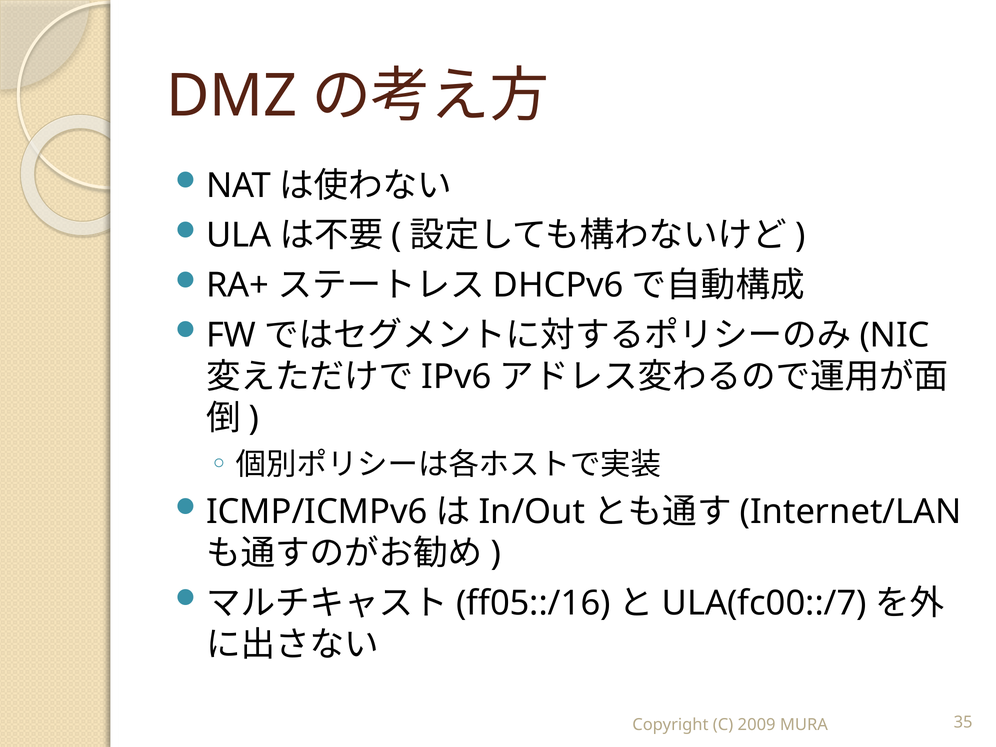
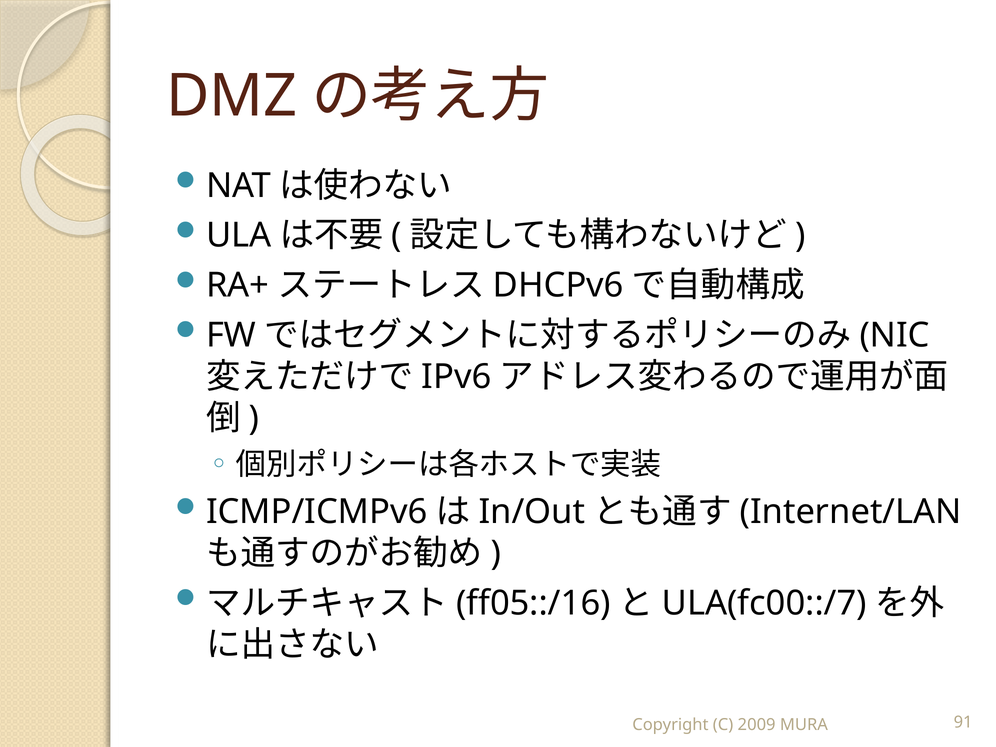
35: 35 -> 91
